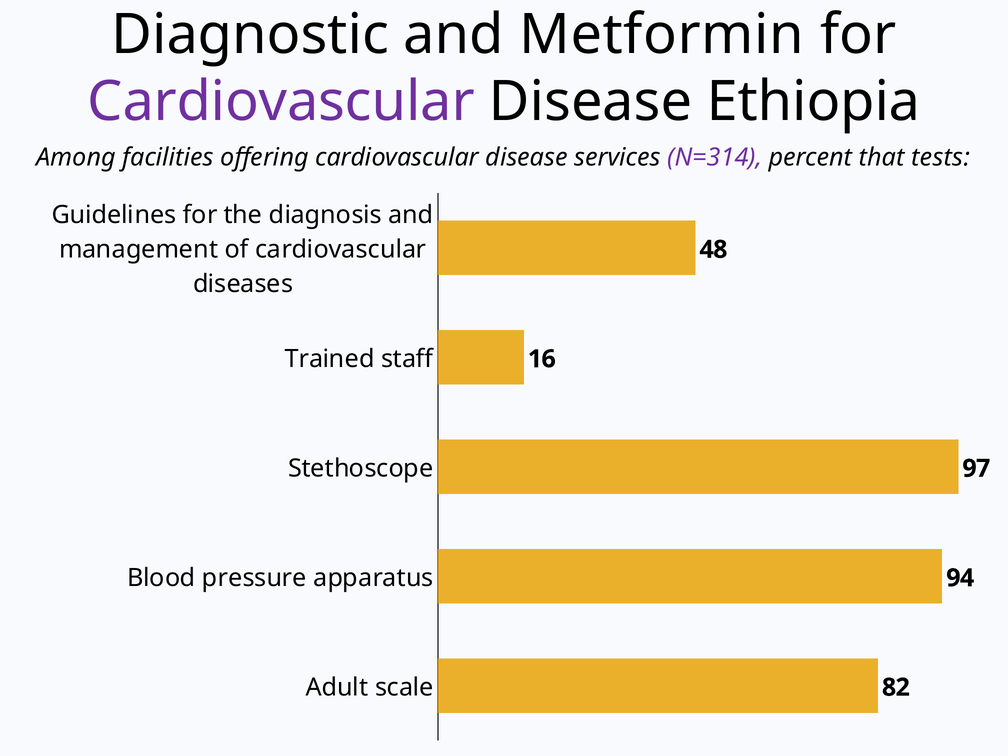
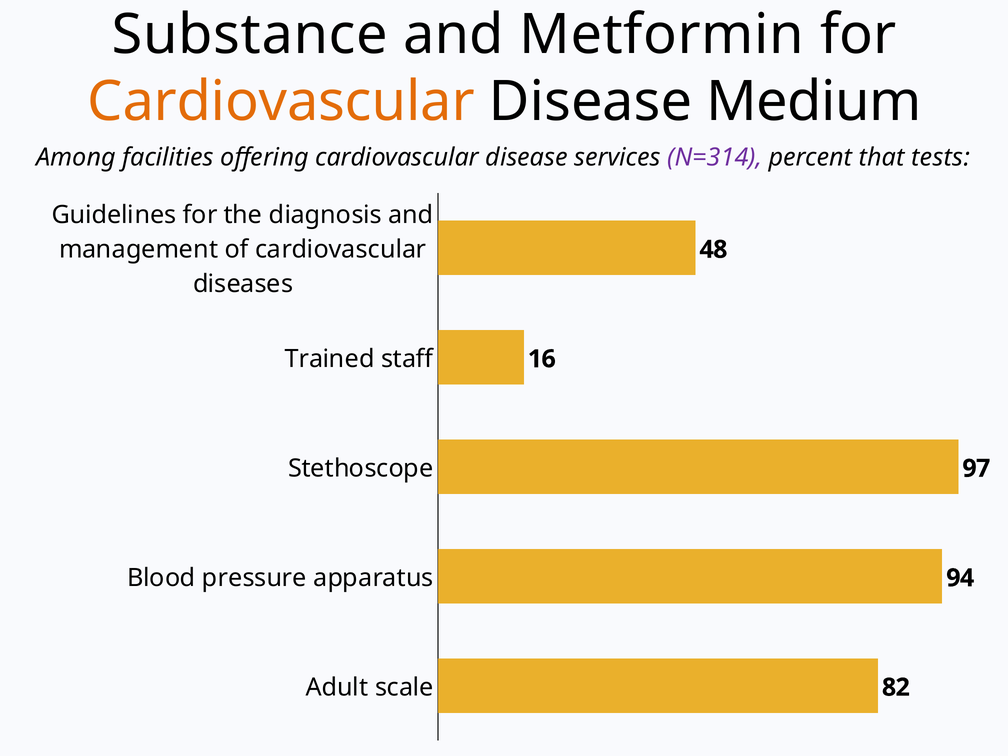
Diagnostic: Diagnostic -> Substance
Cardiovascular at (281, 102) colour: purple -> orange
Ethiopia: Ethiopia -> Medium
